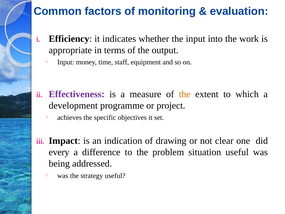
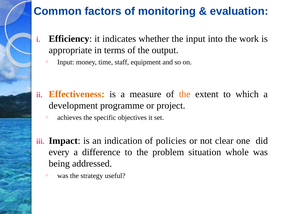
Effectiveness colour: purple -> orange
drawing: drawing -> policies
situation useful: useful -> whole
